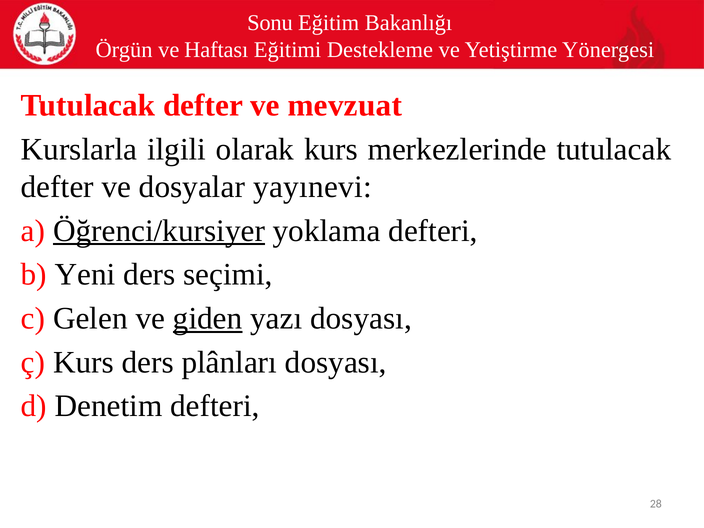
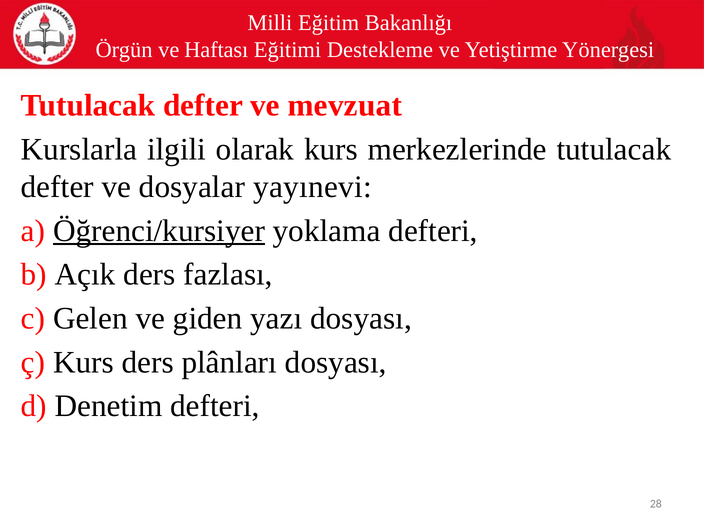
Sonu: Sonu -> Milli
Yeni: Yeni -> Açık
seçimi: seçimi -> fazlası
giden underline: present -> none
